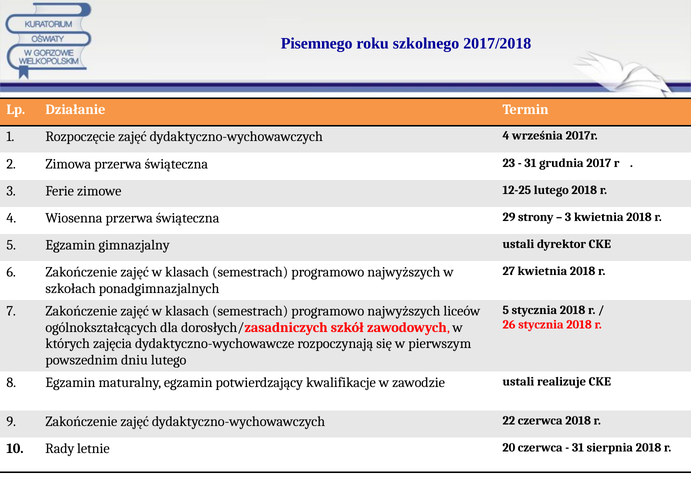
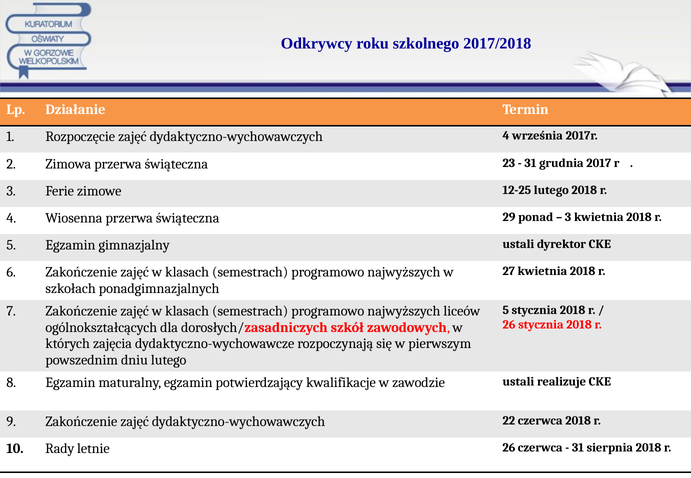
Pisemnego: Pisemnego -> Odkrywcy
strony: strony -> ponad
letnie 20: 20 -> 26
